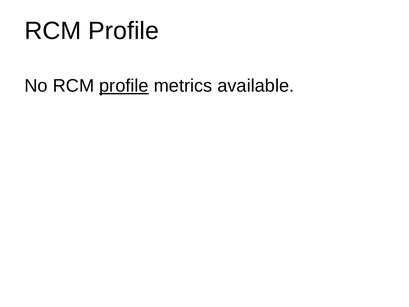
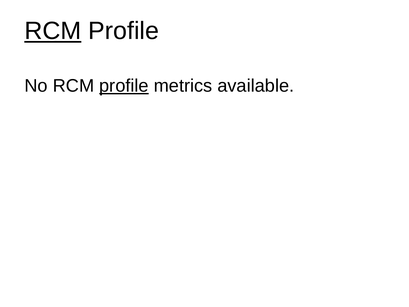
RCM at (53, 31) underline: none -> present
